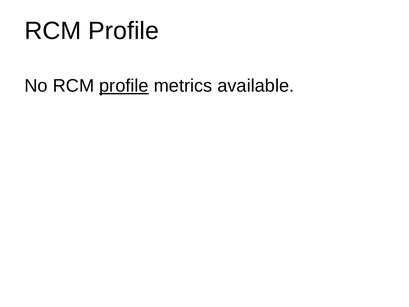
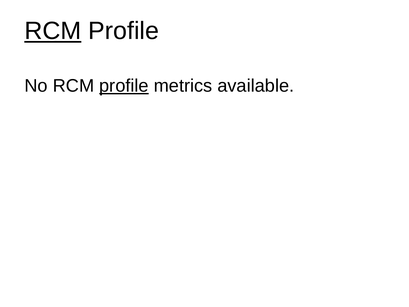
RCM at (53, 31) underline: none -> present
